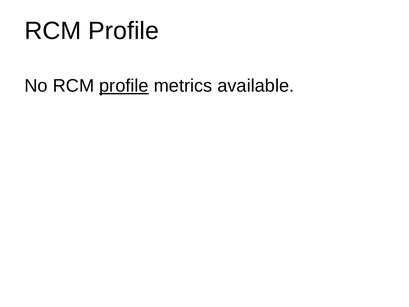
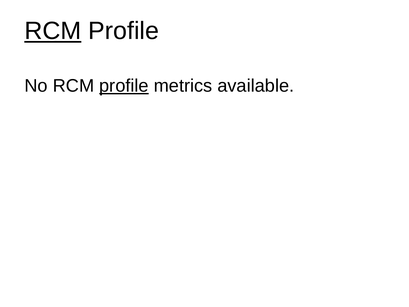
RCM at (53, 31) underline: none -> present
